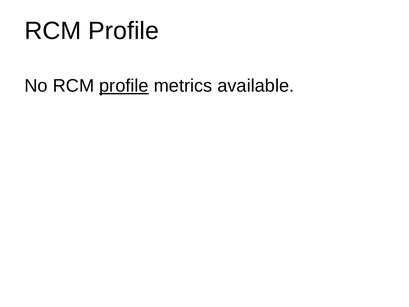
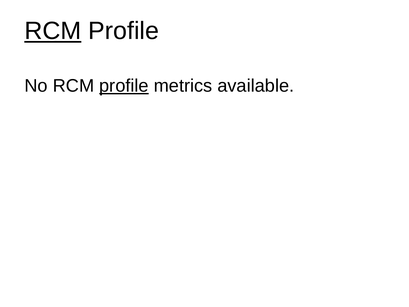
RCM at (53, 31) underline: none -> present
